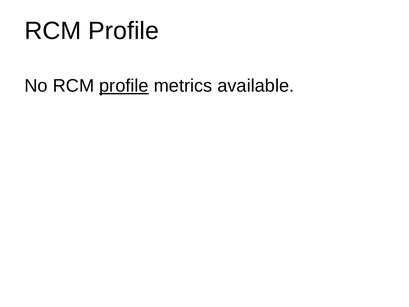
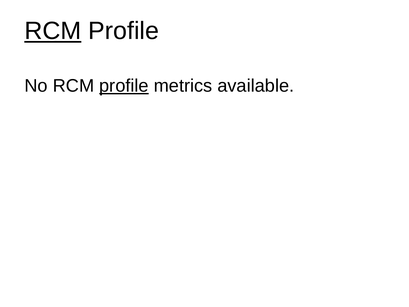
RCM at (53, 31) underline: none -> present
